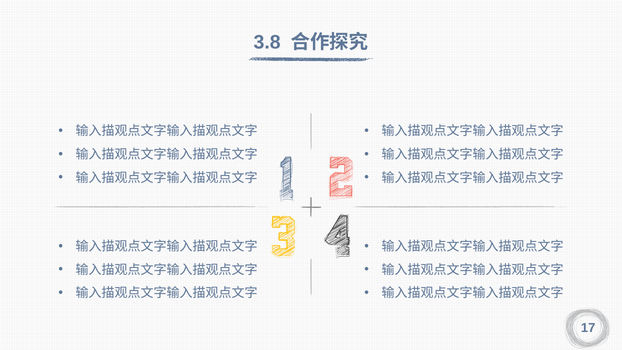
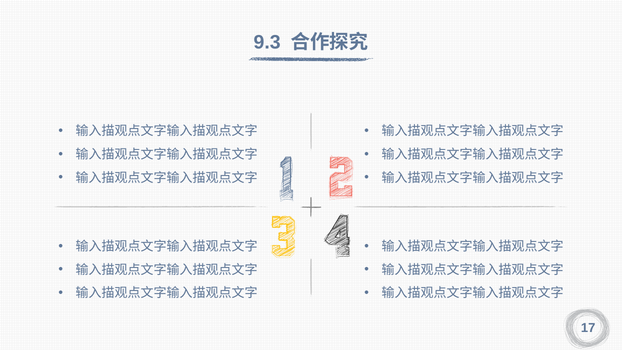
3.8: 3.8 -> 9.3
